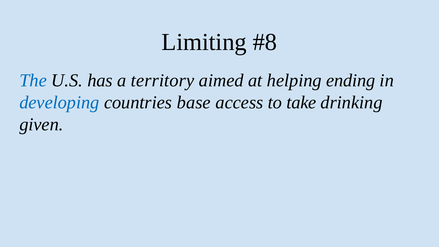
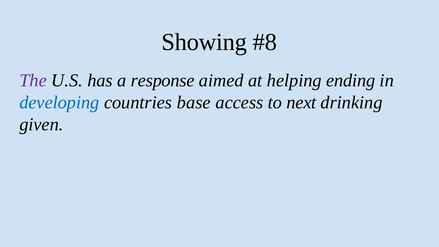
Limiting: Limiting -> Showing
The colour: blue -> purple
territory: territory -> response
take: take -> next
